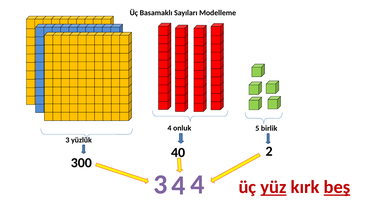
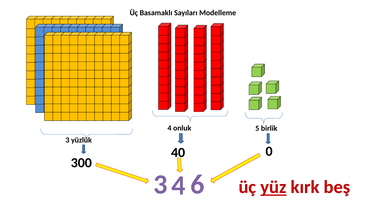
2: 2 -> 0
4 4: 4 -> 6
beş underline: present -> none
